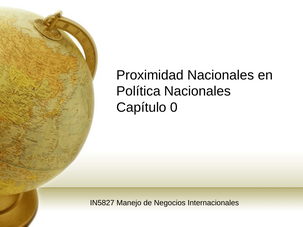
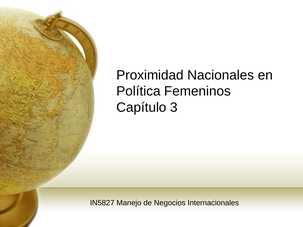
Política Nacionales: Nacionales -> Femeninos
0: 0 -> 3
